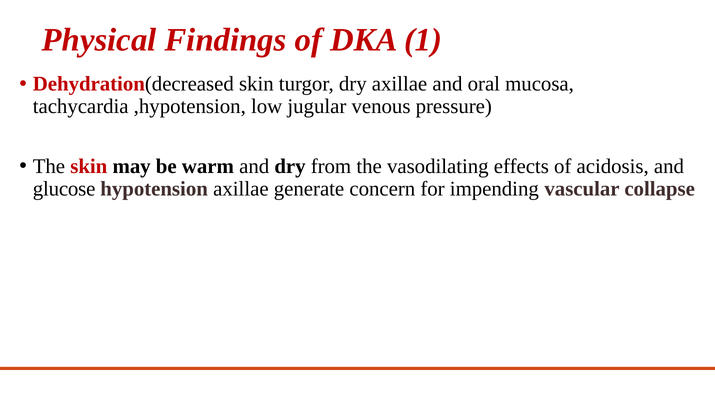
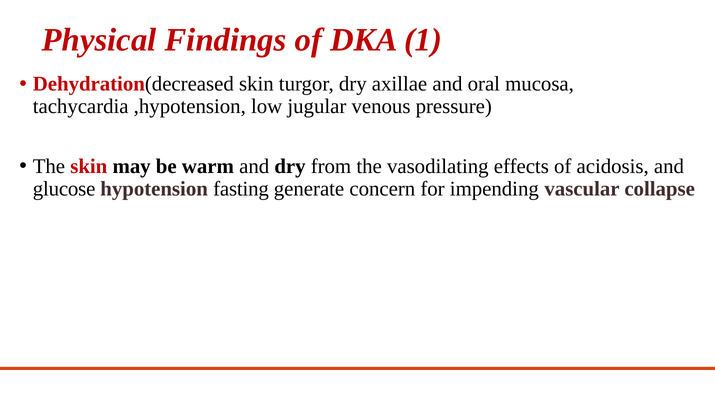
hypotension axillae: axillae -> fasting
